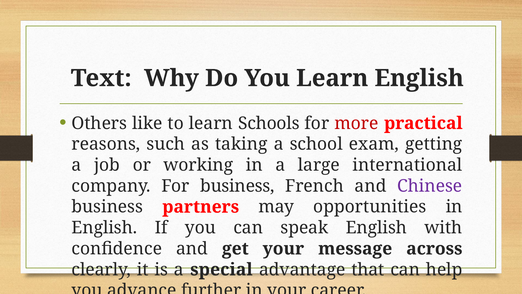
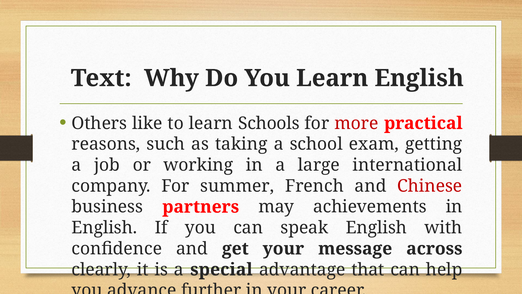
For business: business -> summer
Chinese colour: purple -> red
opportunities: opportunities -> achievements
